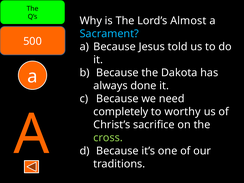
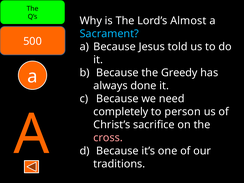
Dakota: Dakota -> Greedy
worthy: worthy -> person
cross colour: light green -> pink
